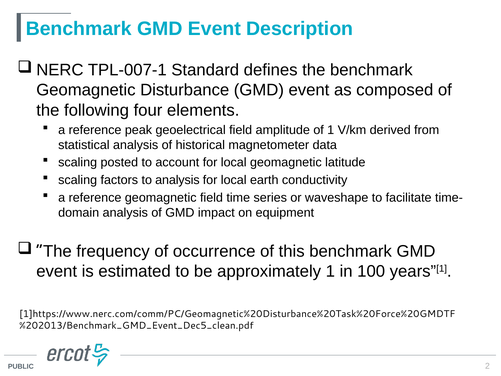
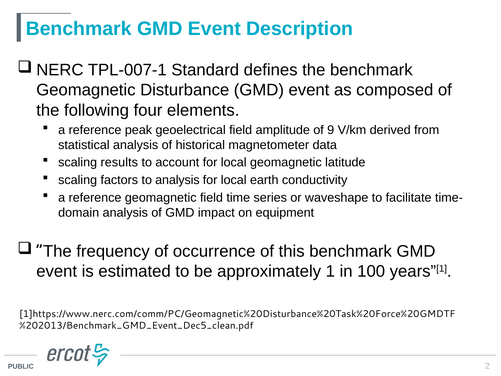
of 1: 1 -> 9
posted: posted -> results
